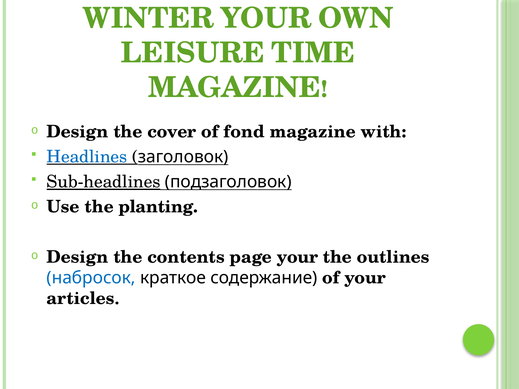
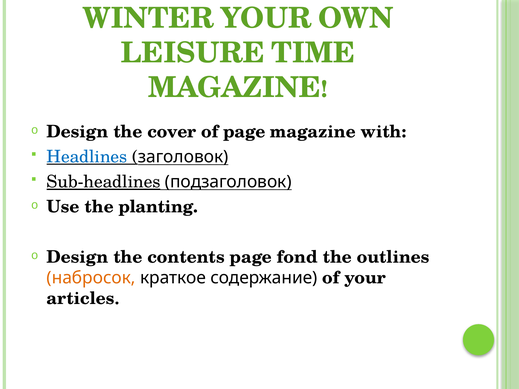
of fond: fond -> page
page your: your -> fond
набросок colour: blue -> orange
